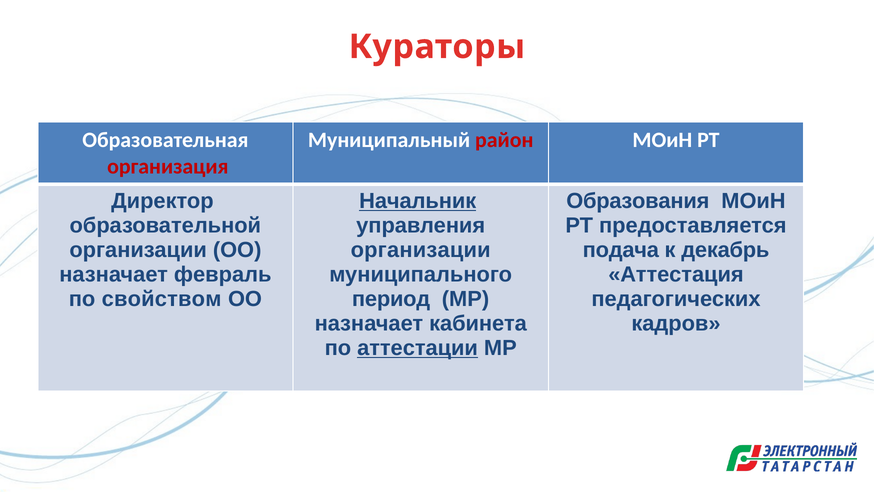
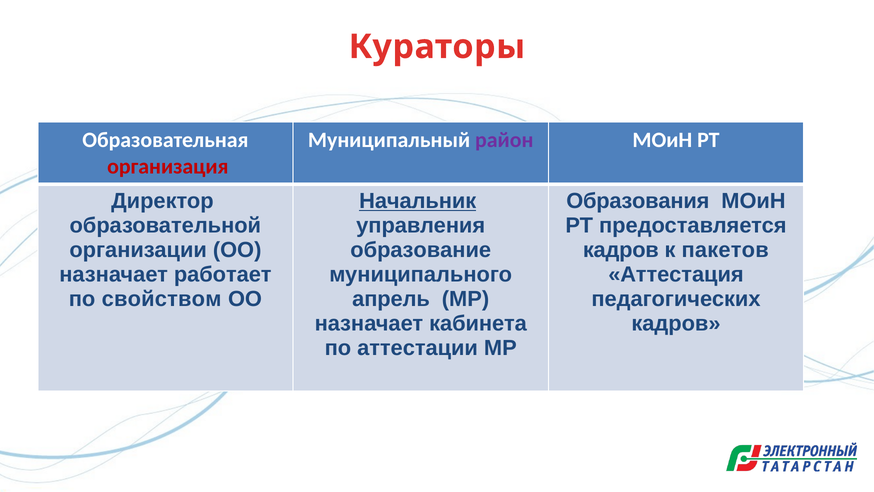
район colour: red -> purple
организации at (421, 250): организации -> образование
подача at (621, 250): подача -> кадров
декабрь: декабрь -> пакетов
февраль: февраль -> работает
период: период -> апрель
аттестации underline: present -> none
